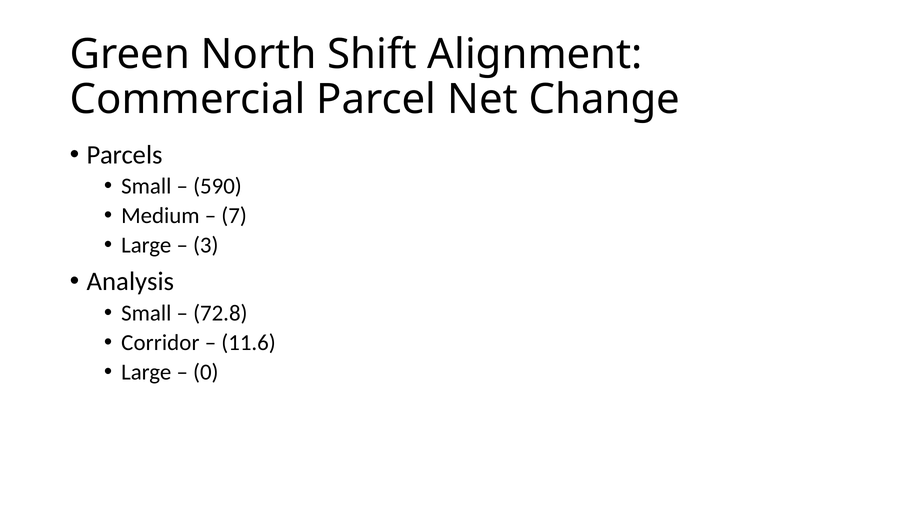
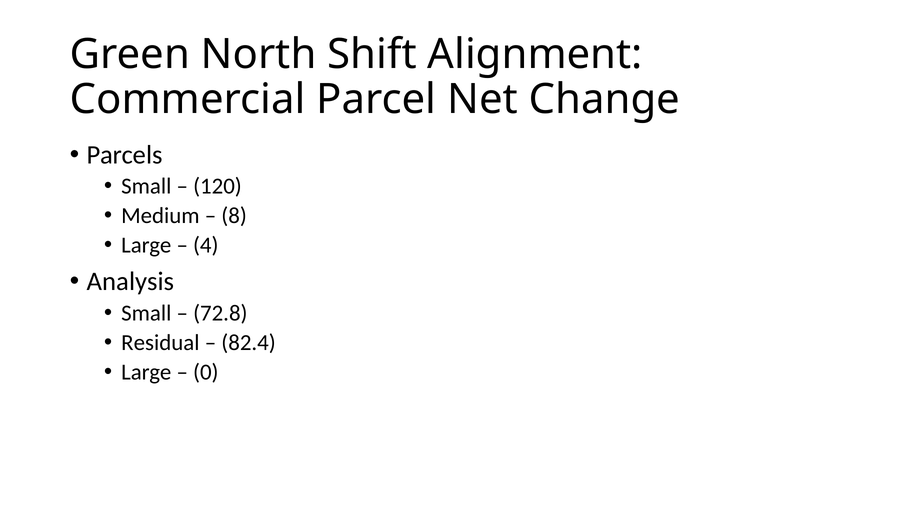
590: 590 -> 120
7: 7 -> 8
3: 3 -> 4
Corridor: Corridor -> Residual
11.6: 11.6 -> 82.4
